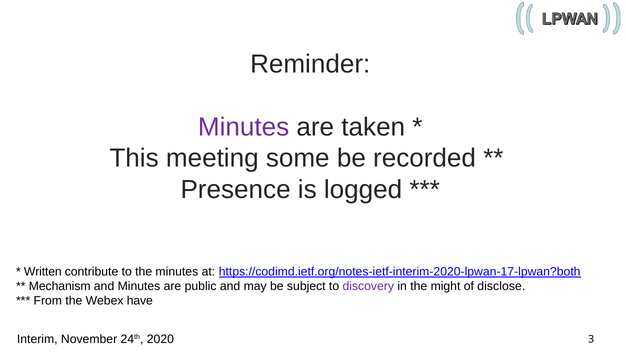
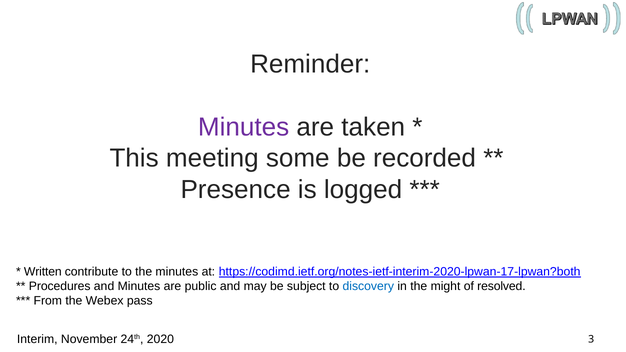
Mechanism: Mechanism -> Procedures
discovery colour: purple -> blue
disclose: disclose -> resolved
have: have -> pass
